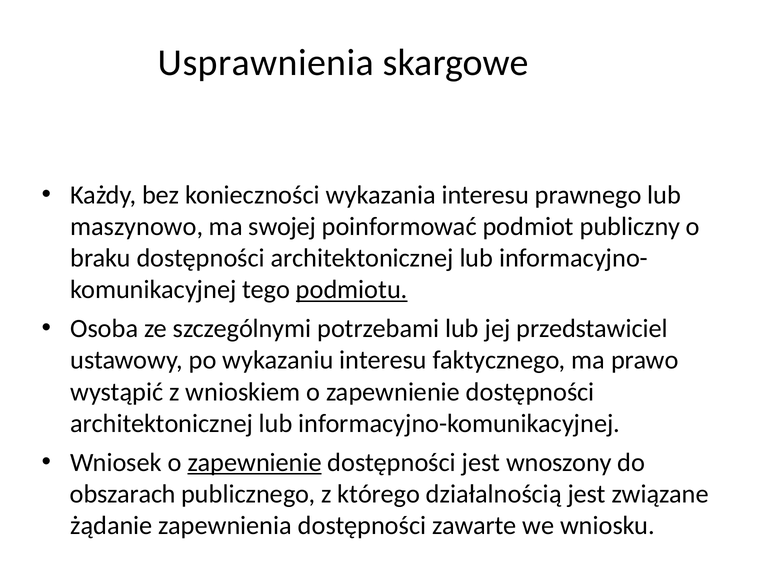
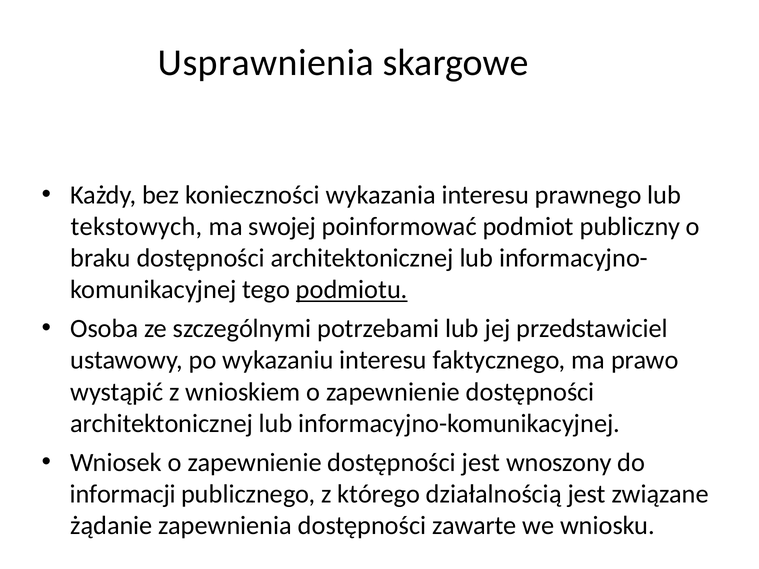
maszynowo: maszynowo -> tekstowych
zapewnienie at (255, 463) underline: present -> none
obszarach: obszarach -> informacji
